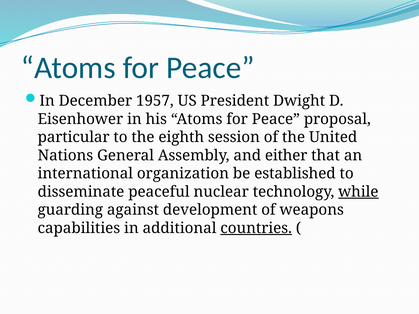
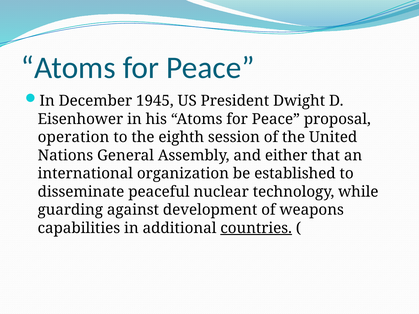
1957: 1957 -> 1945
particular: particular -> operation
while underline: present -> none
